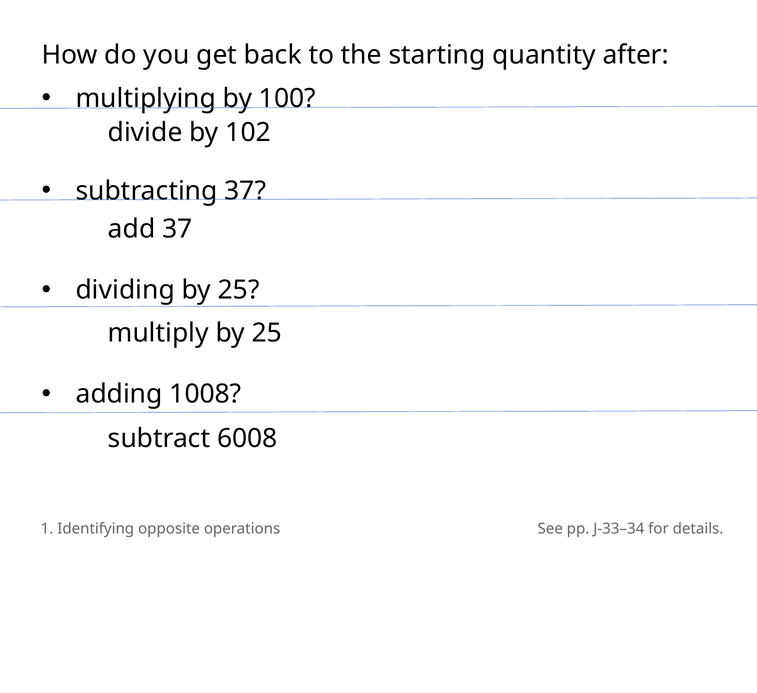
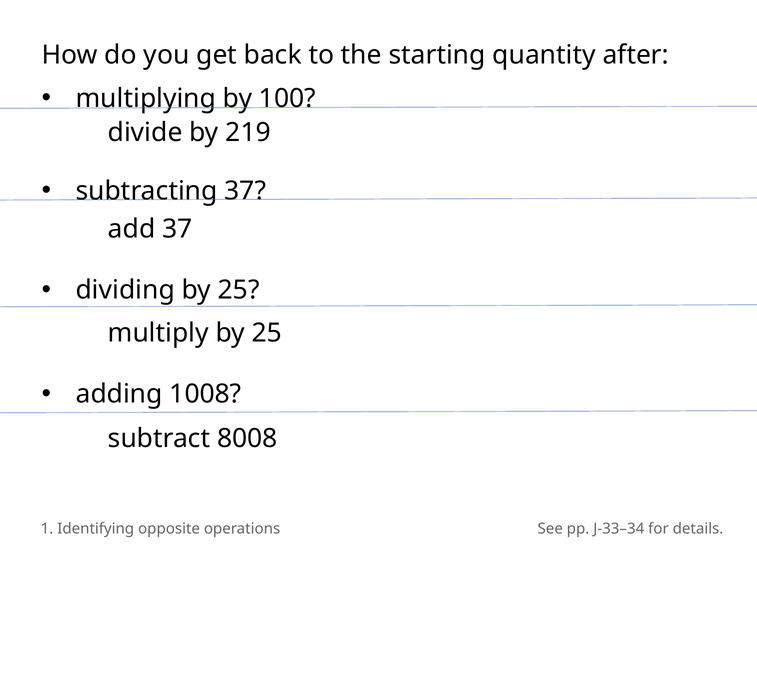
102: 102 -> 219
6008: 6008 -> 8008
